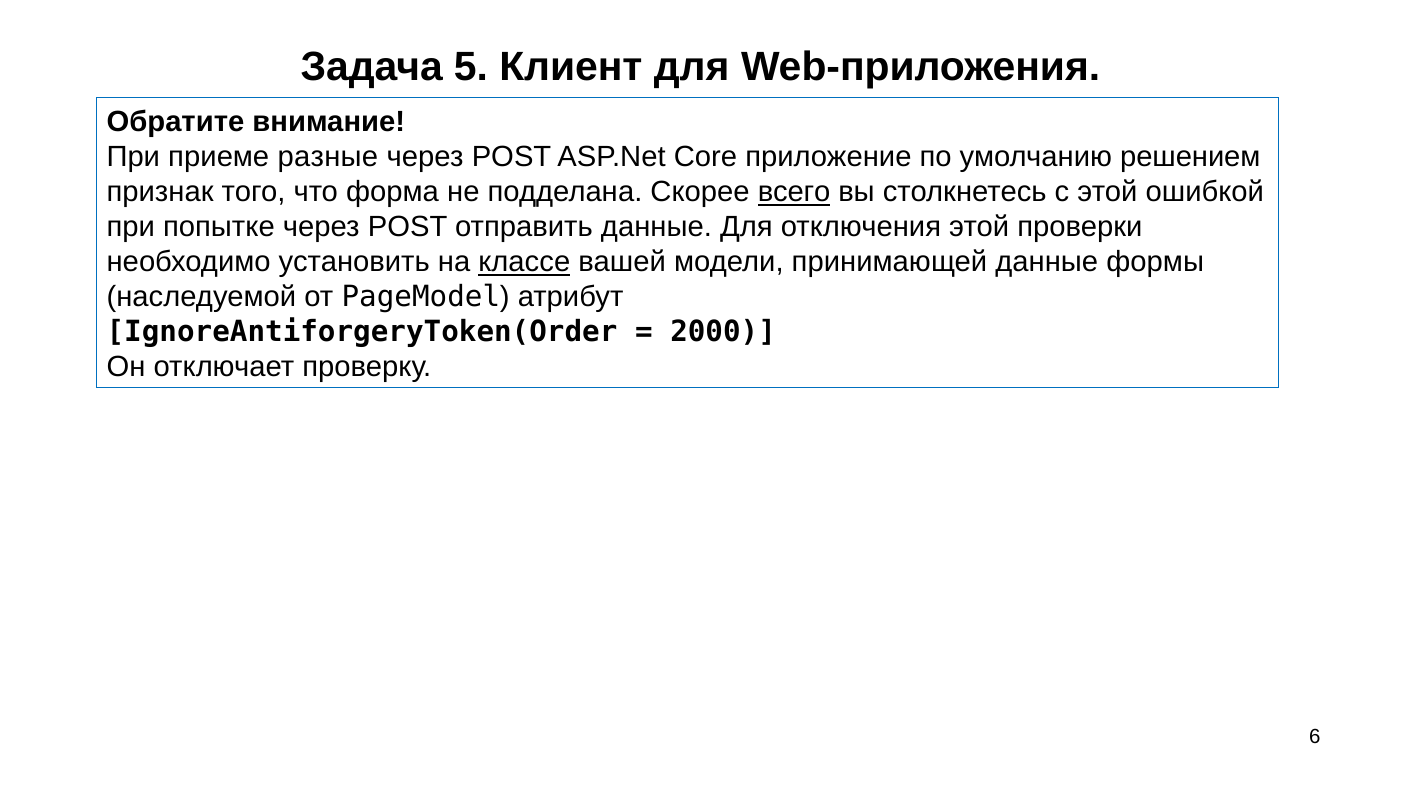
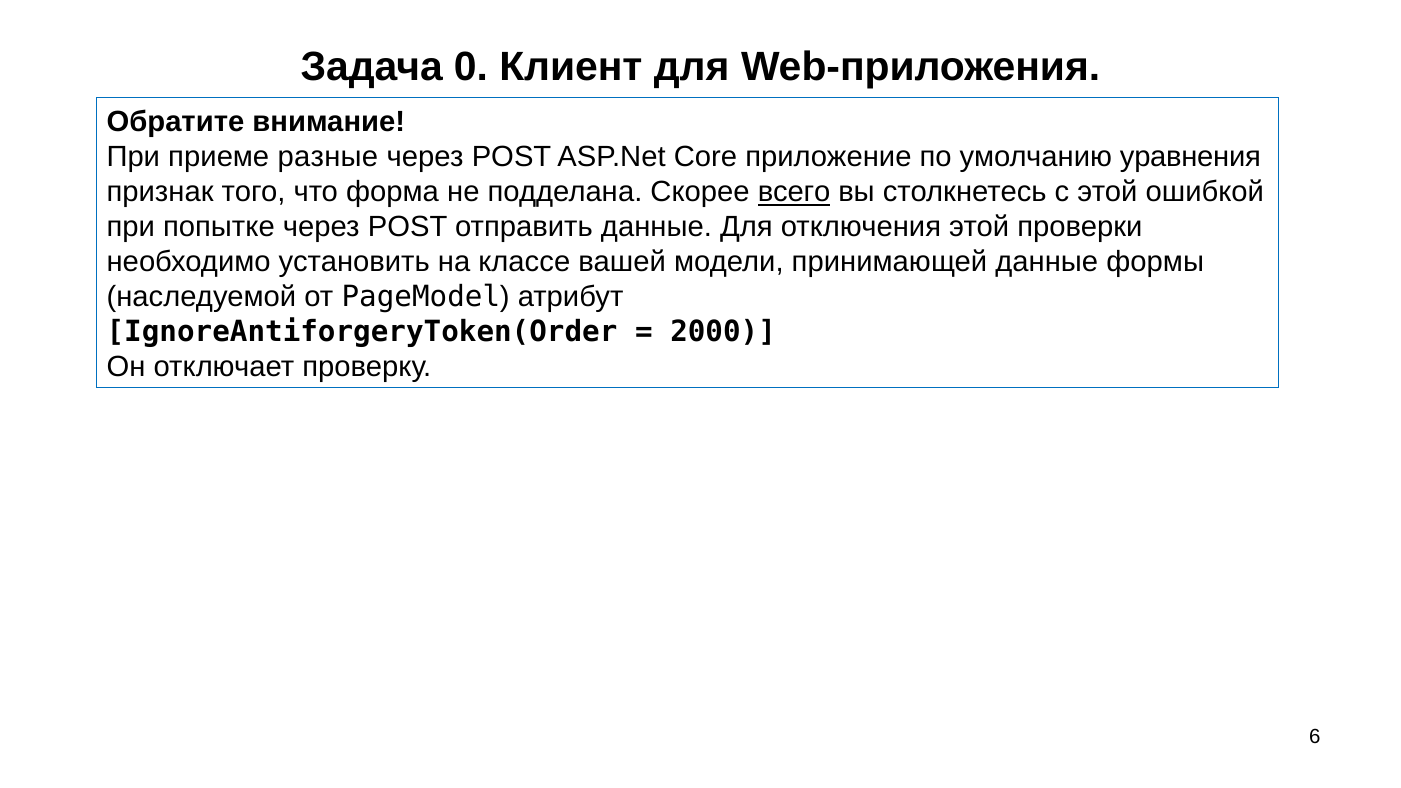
5: 5 -> 0
решением: решением -> уравнения
классе underline: present -> none
